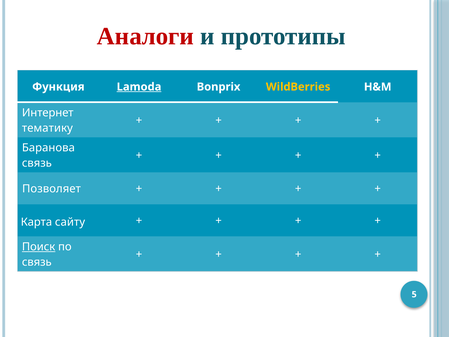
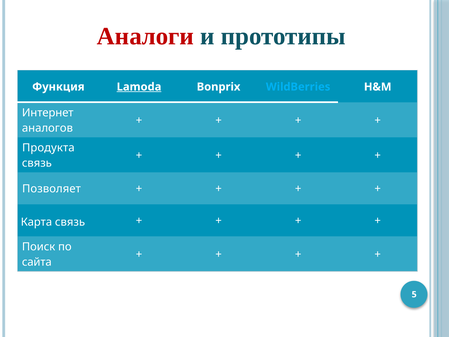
WildBerries colour: yellow -> light blue
тематику: тематику -> аналогов
Баранова: Баранова -> Продукта
Карта сайту: сайту -> связь
Поиск underline: present -> none
связь at (37, 262): связь -> сайта
